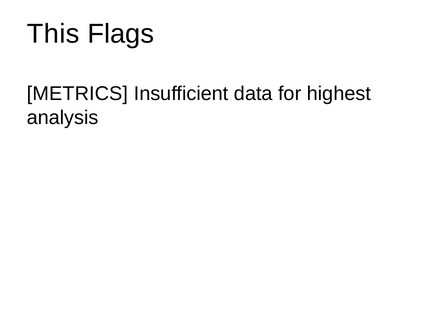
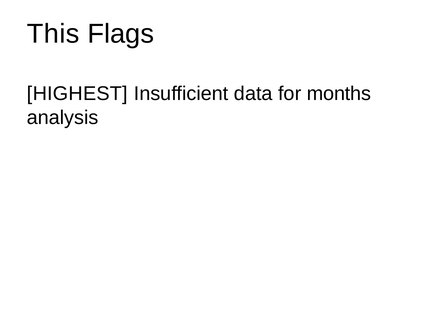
METRICS: METRICS -> HIGHEST
highest: highest -> months
